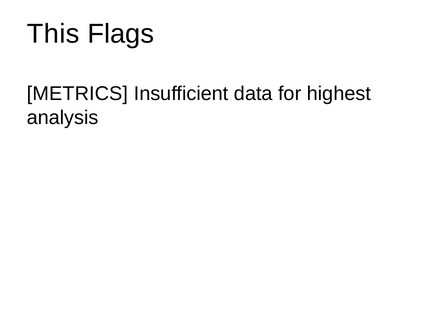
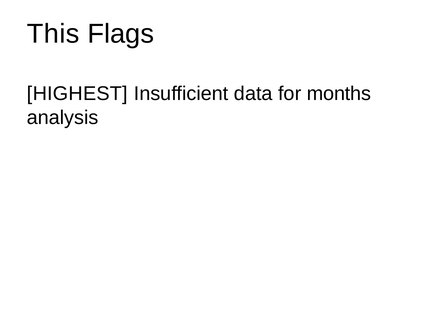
METRICS: METRICS -> HIGHEST
highest: highest -> months
